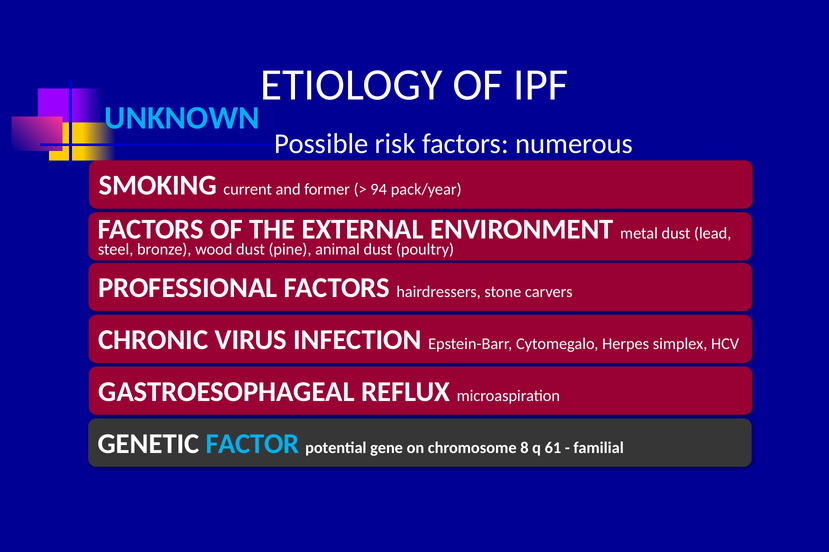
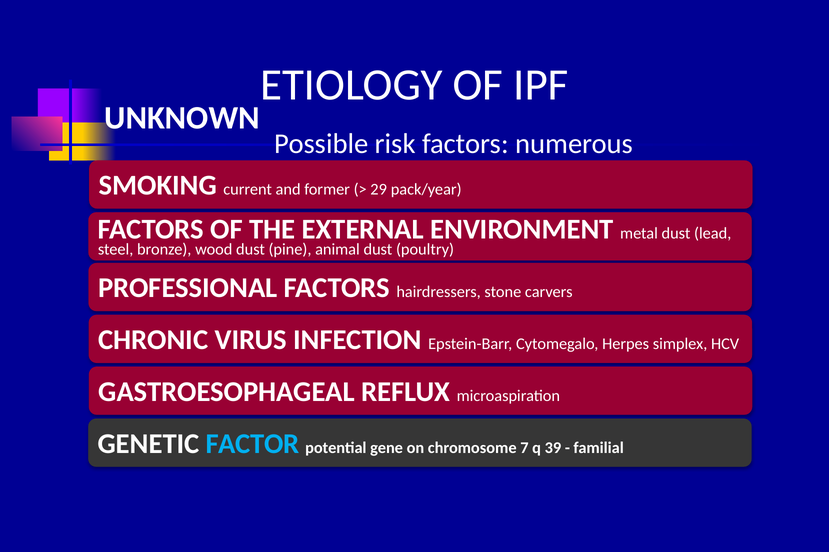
UNKNOWN colour: light blue -> white
94: 94 -> 29
8: 8 -> 7
61: 61 -> 39
